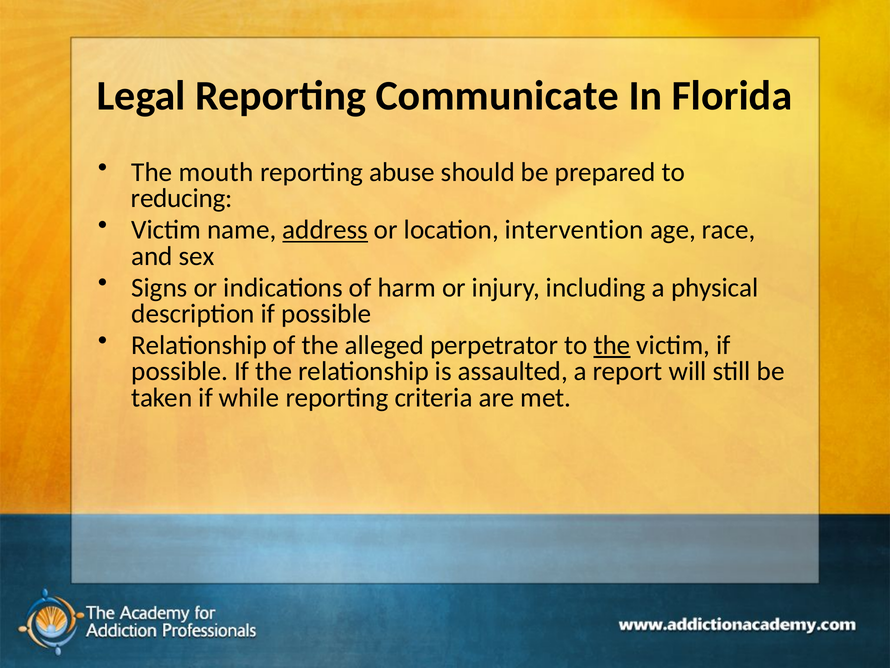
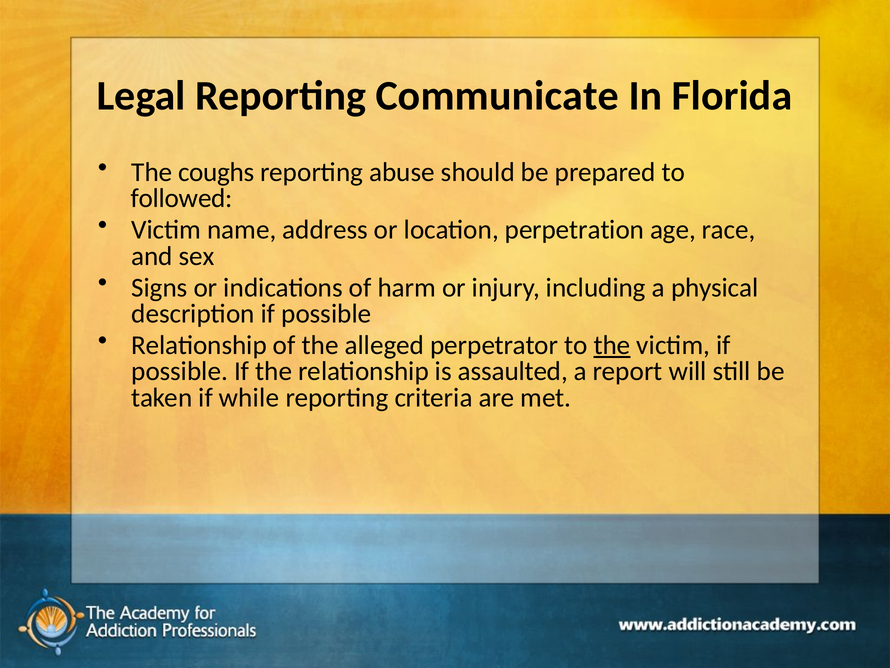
mouth: mouth -> coughs
reducing: reducing -> followed
address underline: present -> none
intervention: intervention -> perpetration
